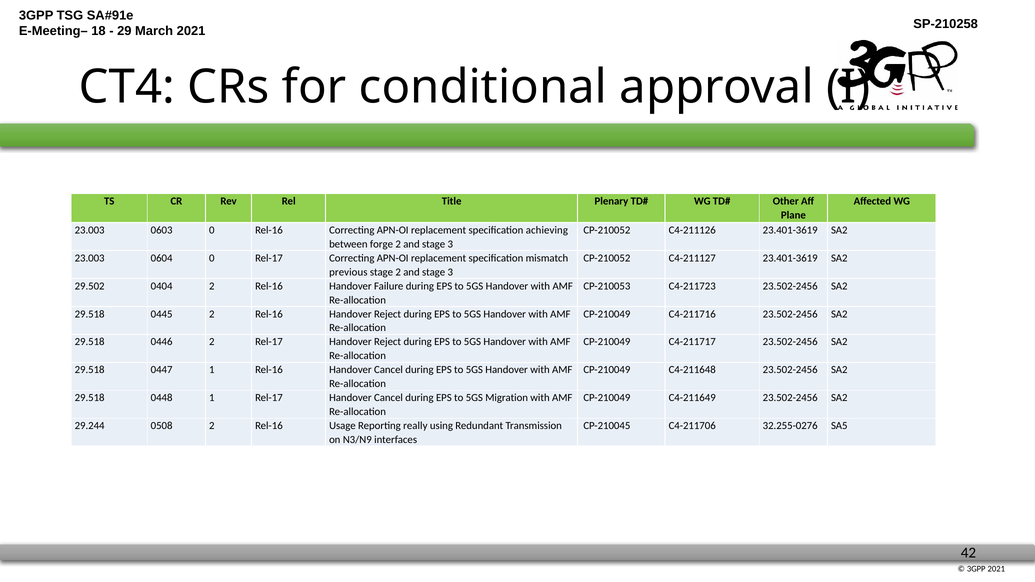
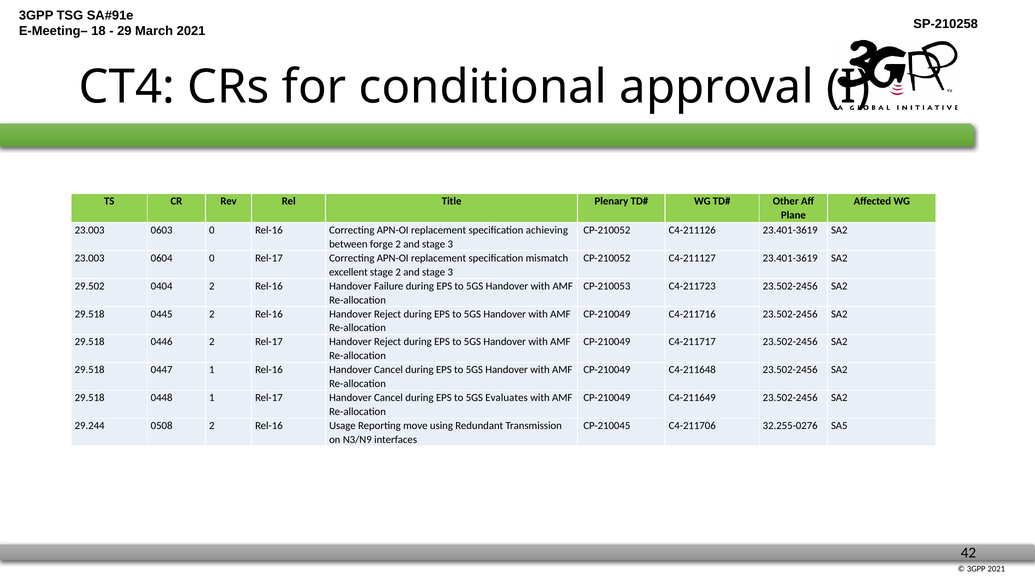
previous: previous -> excellent
Migration: Migration -> Evaluates
really: really -> move
